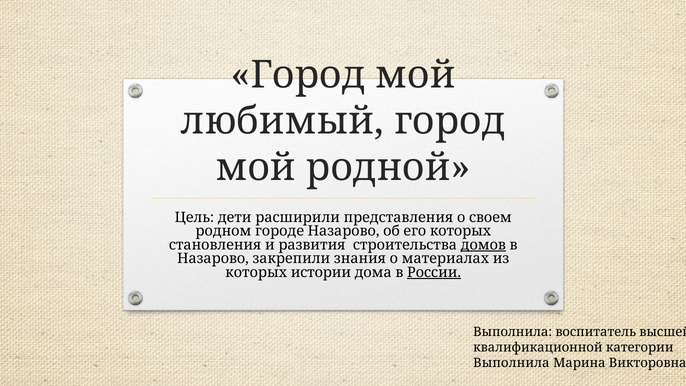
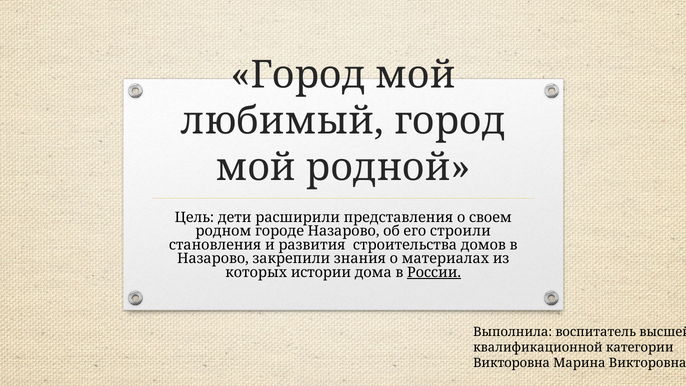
его которых: которых -> строили
домов underline: present -> none
Выполнила at (511, 363): Выполнила -> Викторовна
